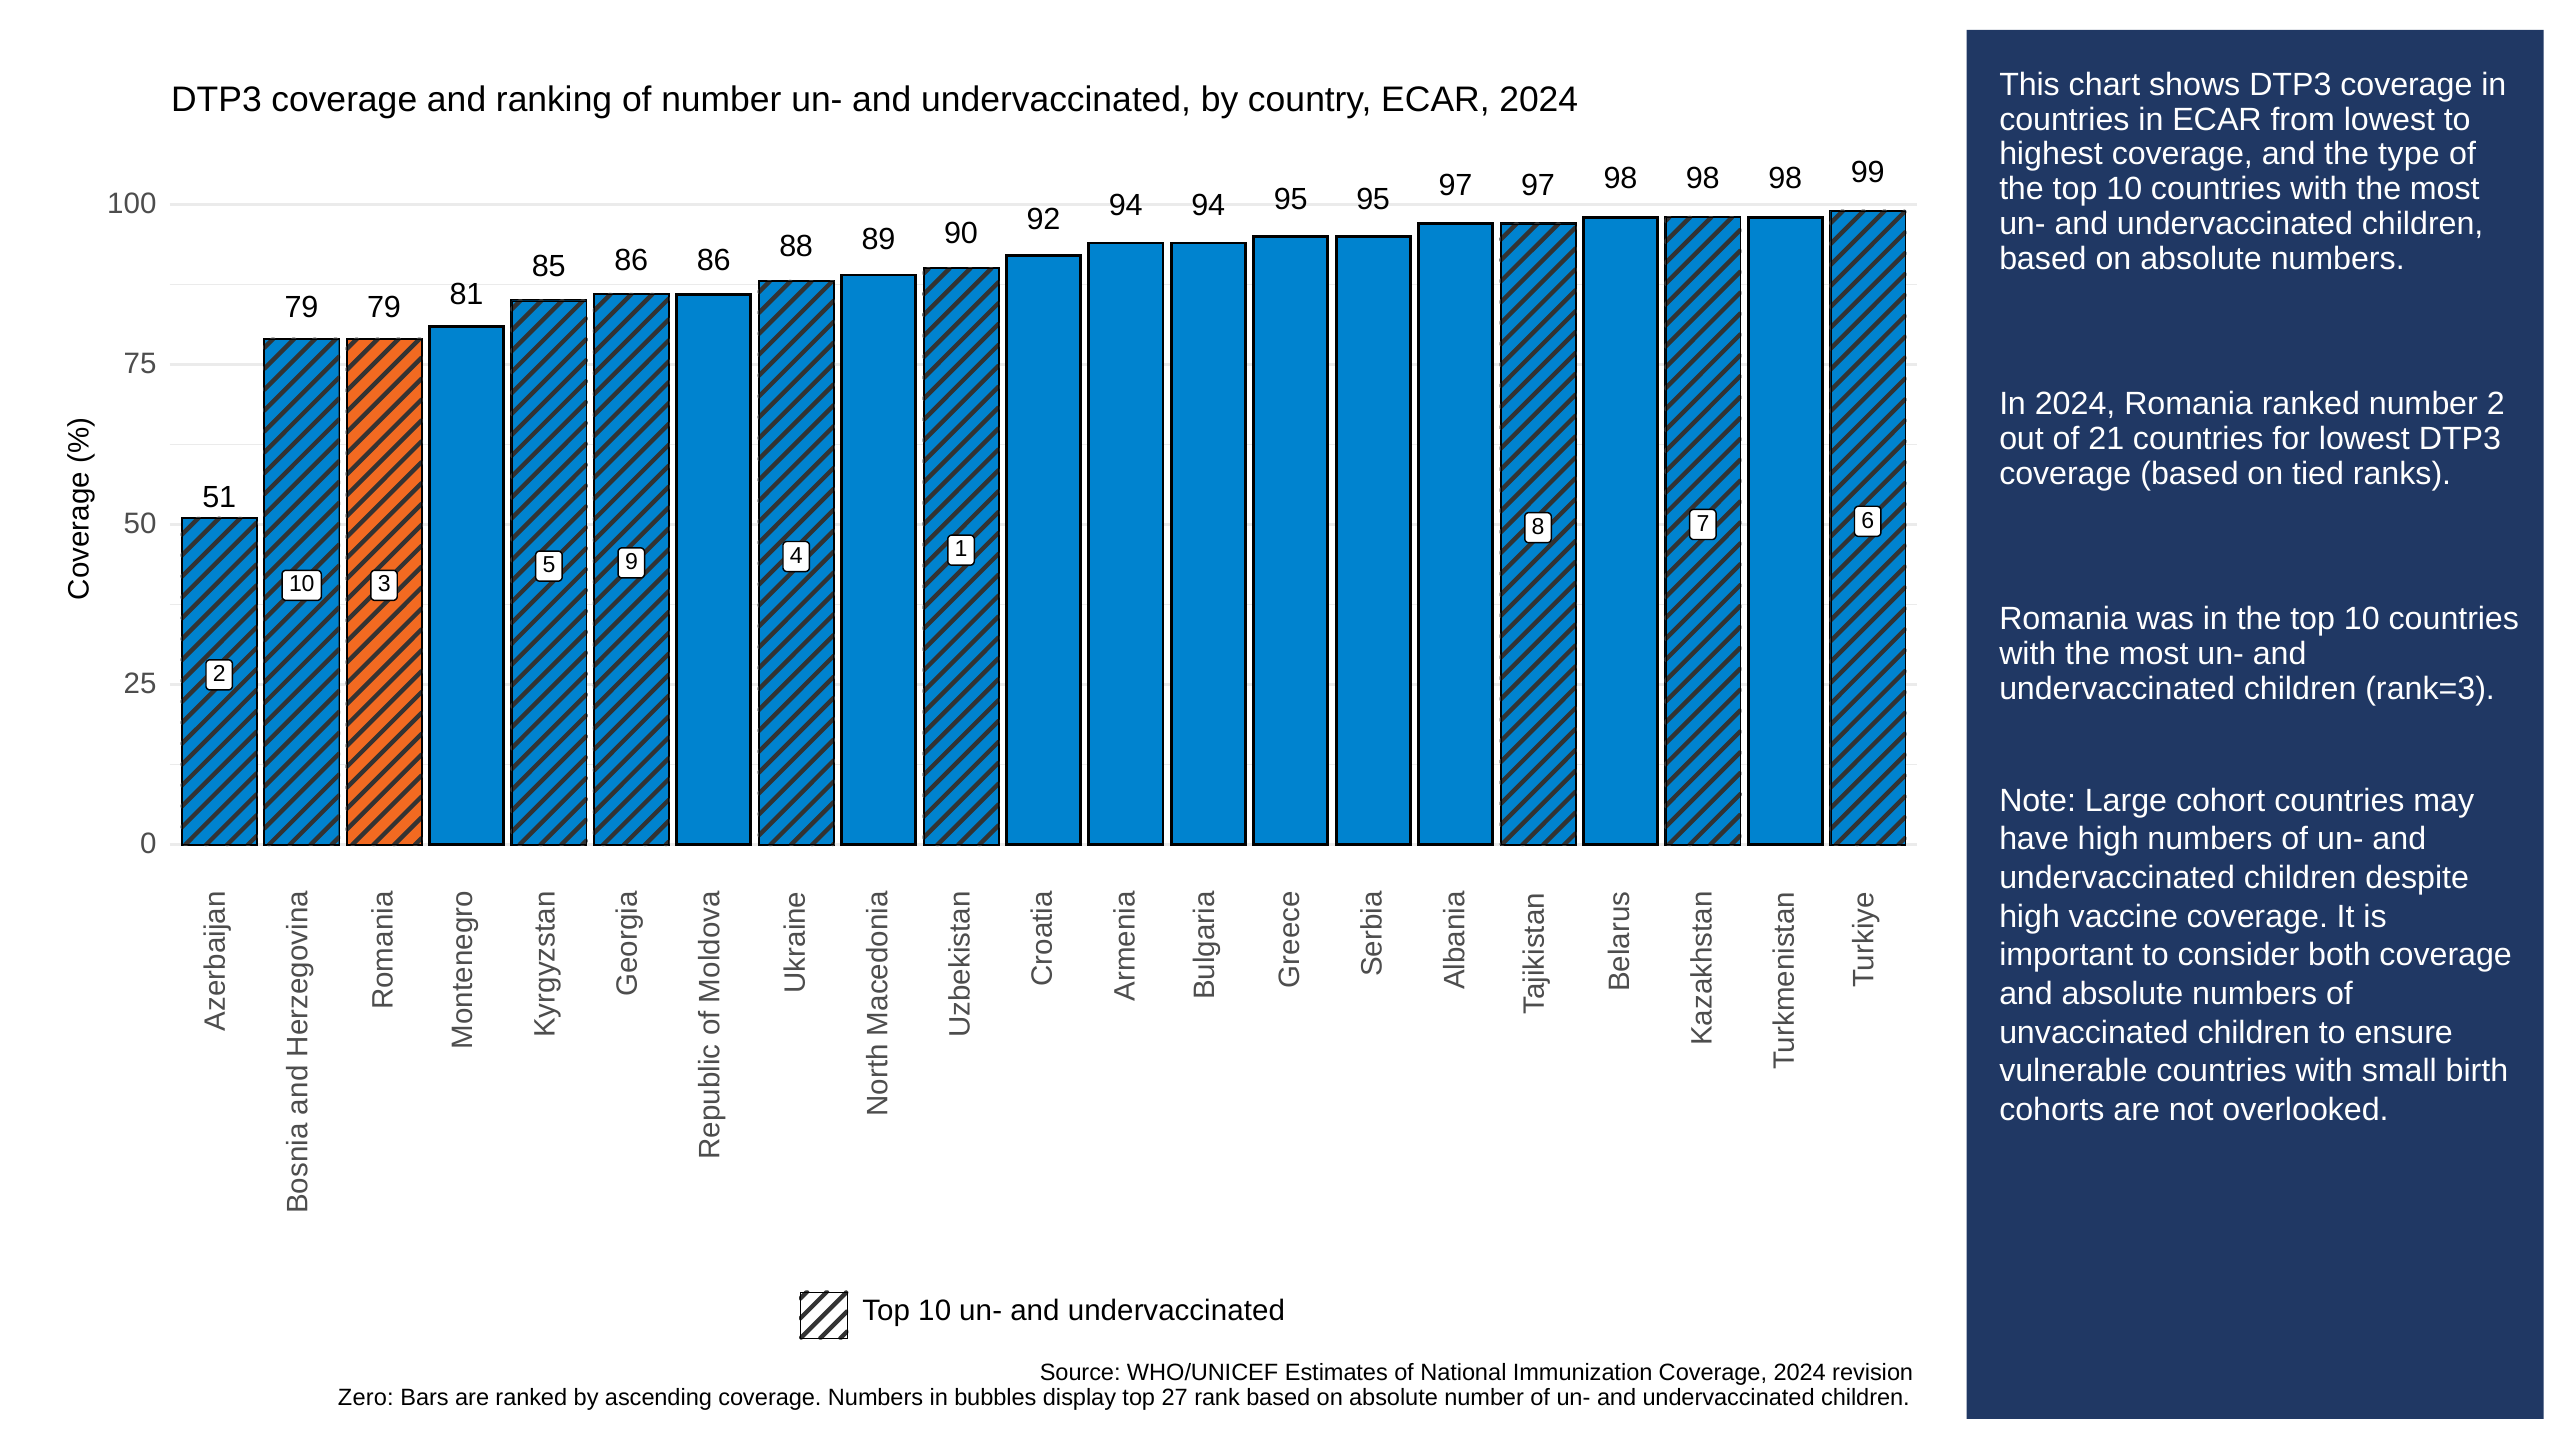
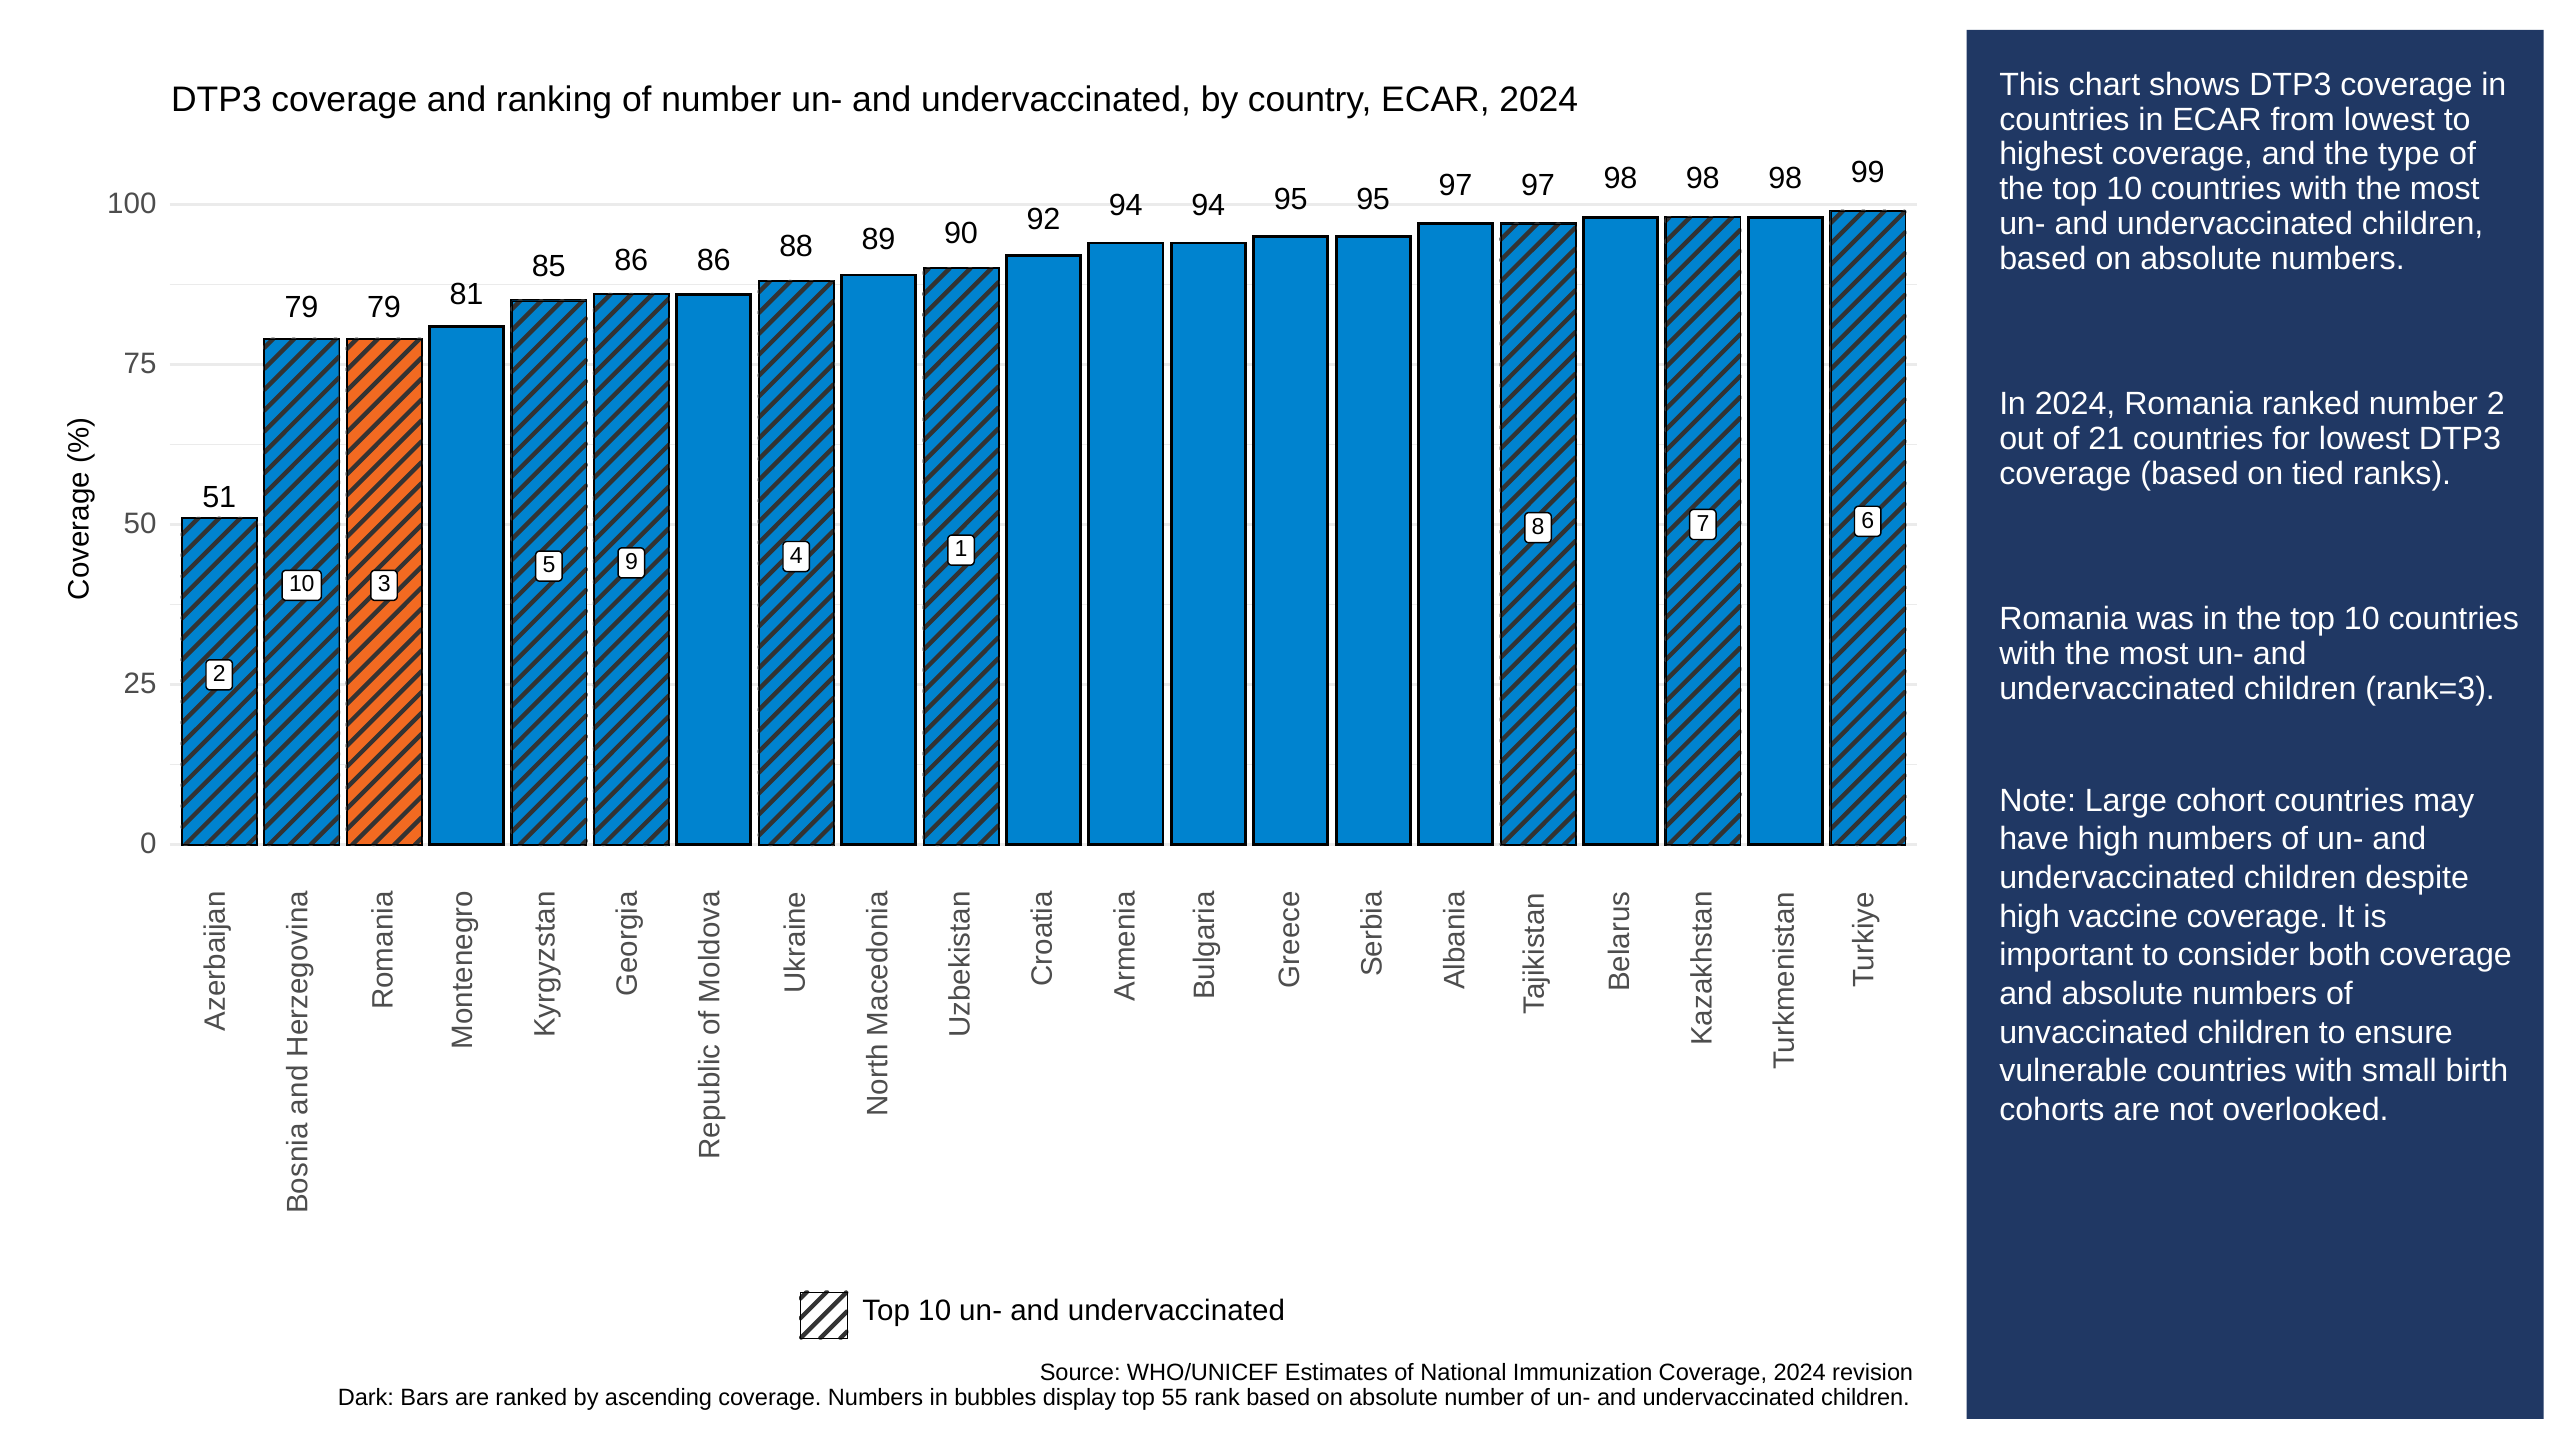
Zero: Zero -> Dark
27: 27 -> 55
